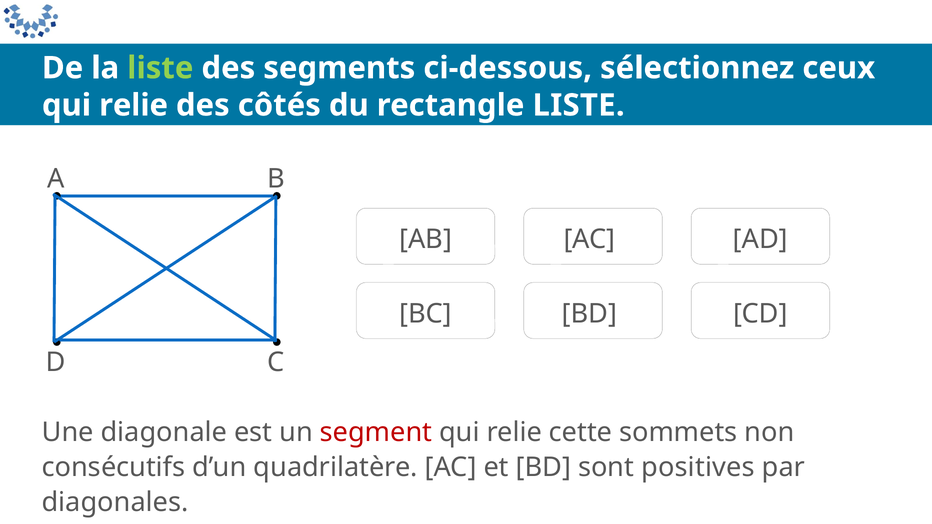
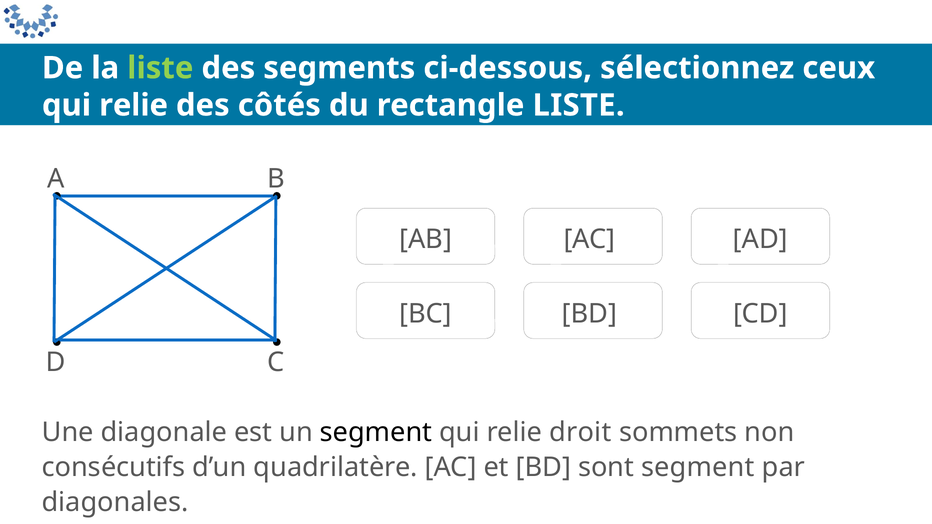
segment at (376, 432) colour: red -> black
cette: cette -> droit
sont positives: positives -> segment
